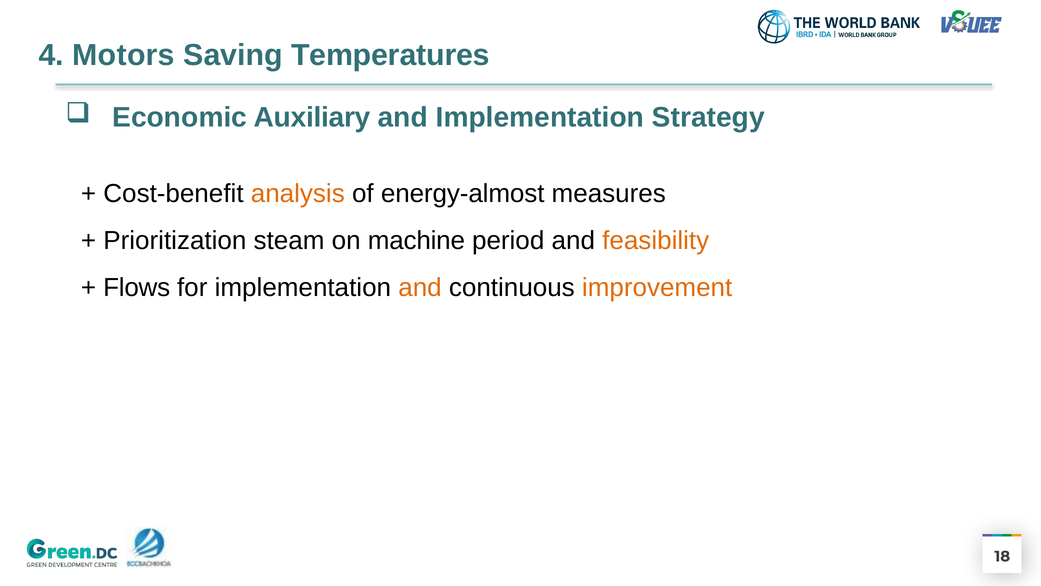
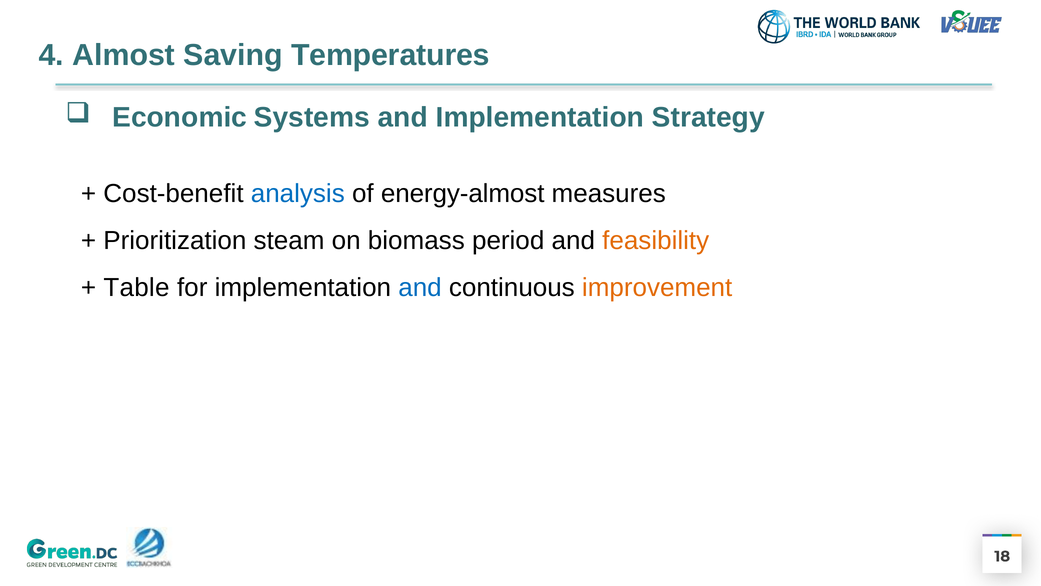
Motors: Motors -> Almost
Auxiliary: Auxiliary -> Systems
analysis colour: orange -> blue
machine: machine -> biomass
Flows: Flows -> Table
and at (420, 287) colour: orange -> blue
